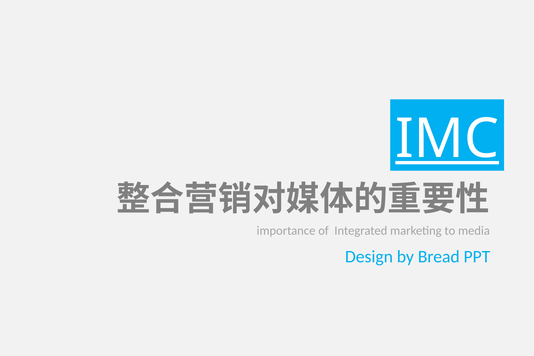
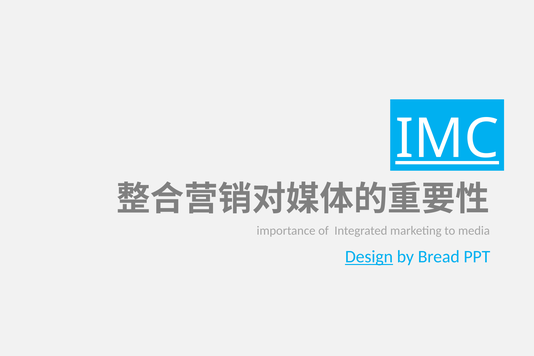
Design underline: none -> present
